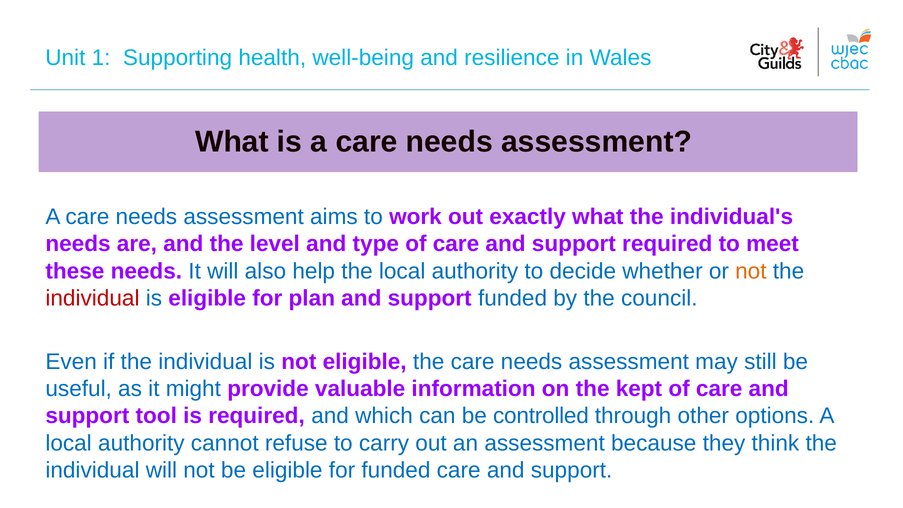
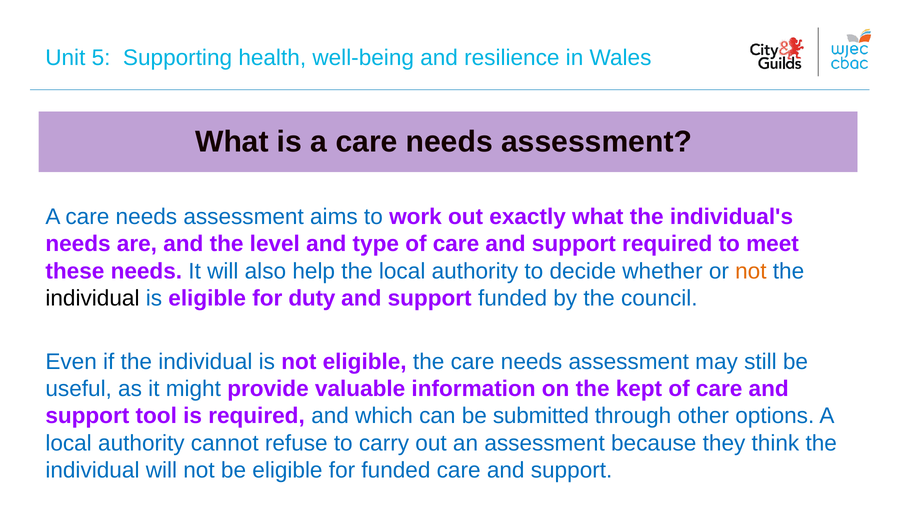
1: 1 -> 5
individual at (92, 298) colour: red -> black
plan: plan -> duty
controlled: controlled -> submitted
